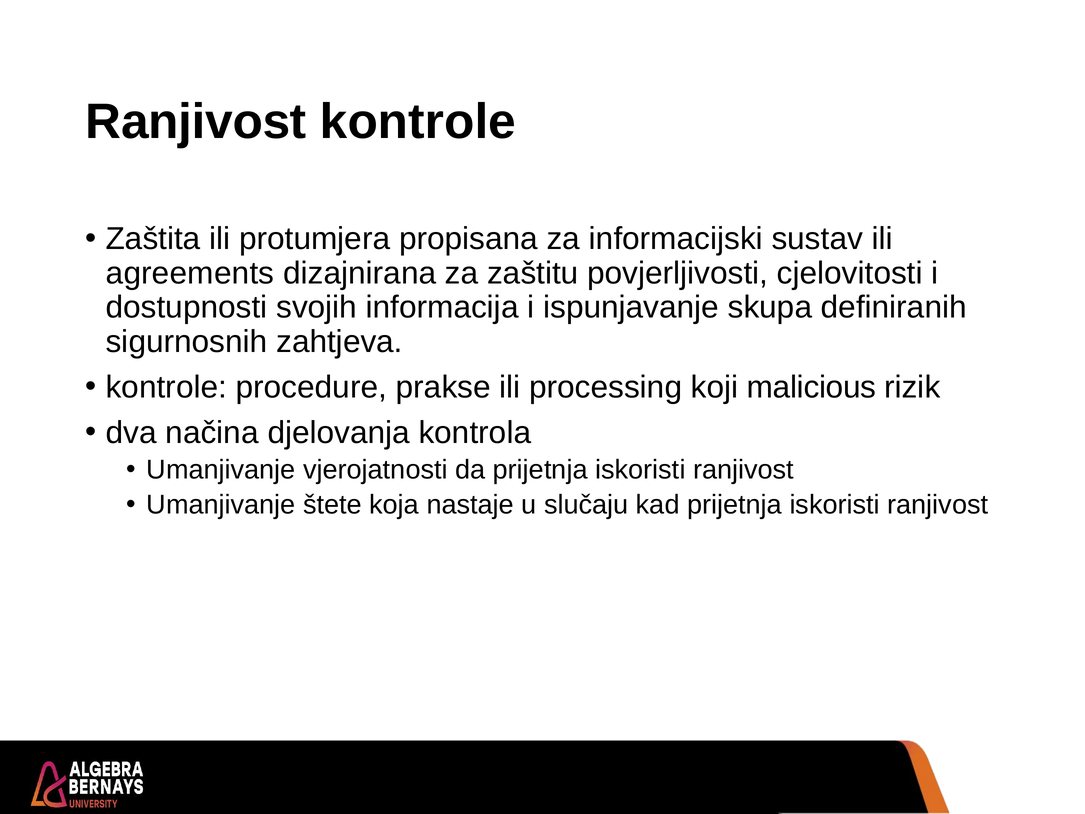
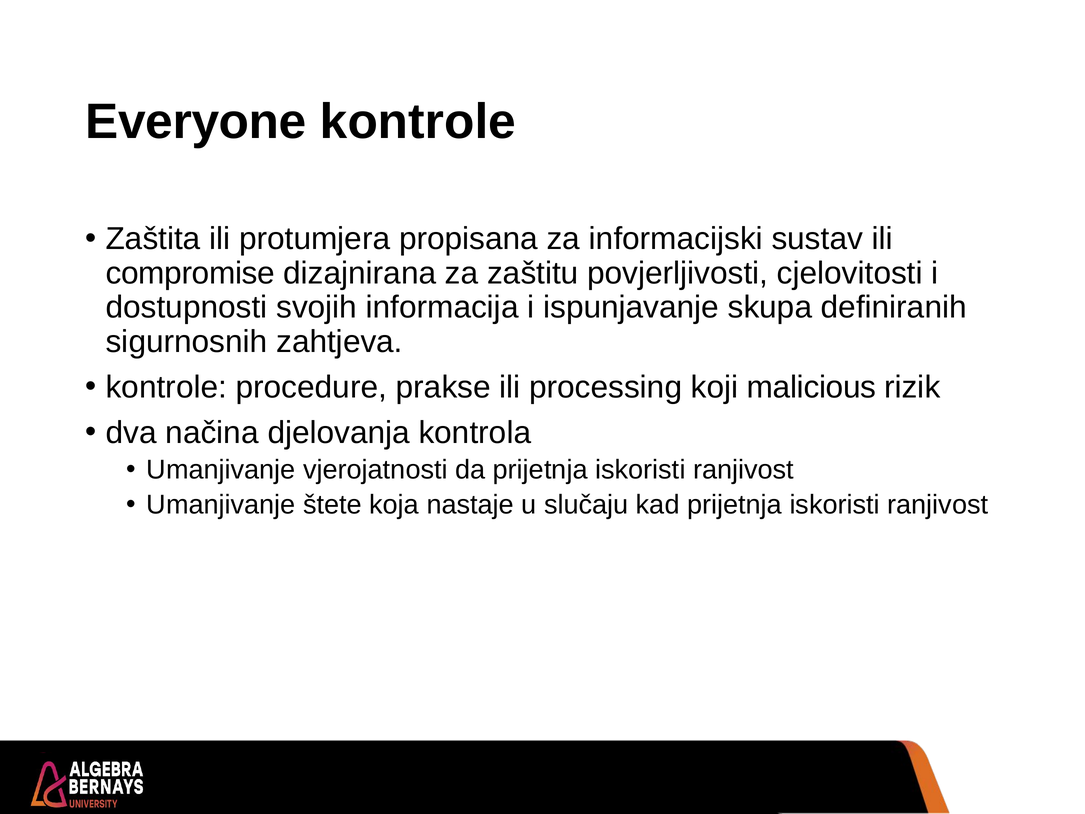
Ranjivost at (196, 122): Ranjivost -> Everyone
agreements: agreements -> compromise
